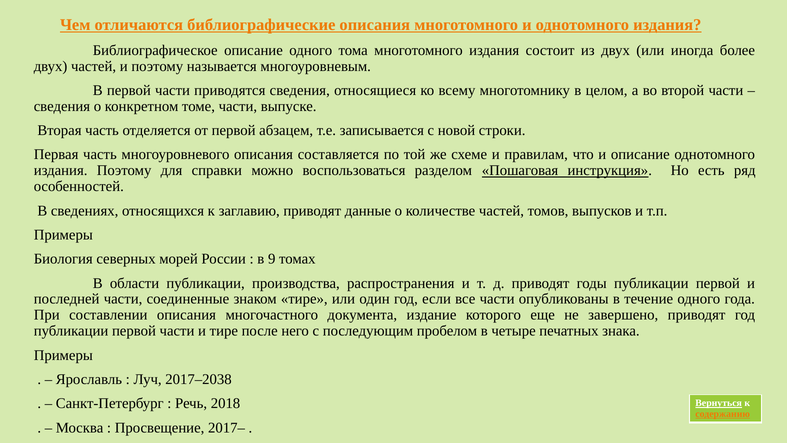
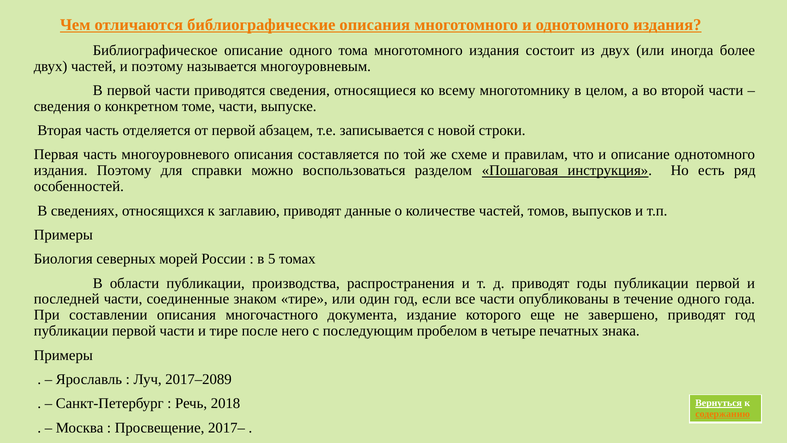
9: 9 -> 5
2017–2038: 2017–2038 -> 2017–2089
